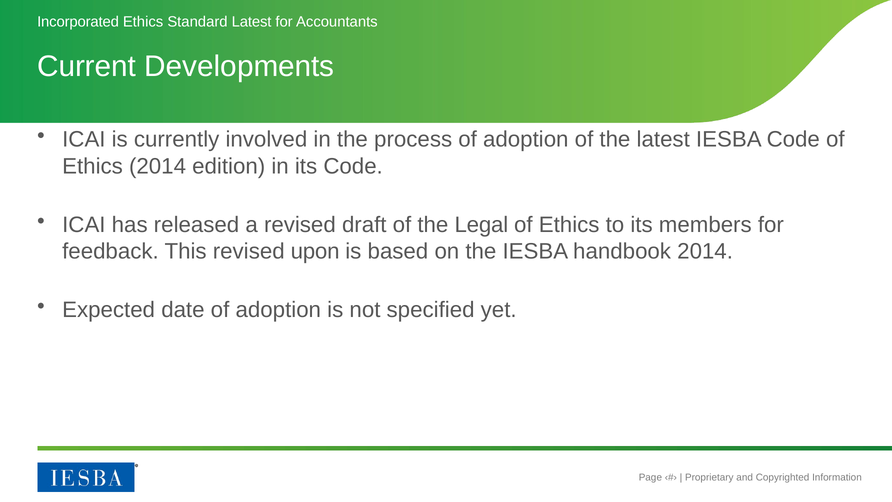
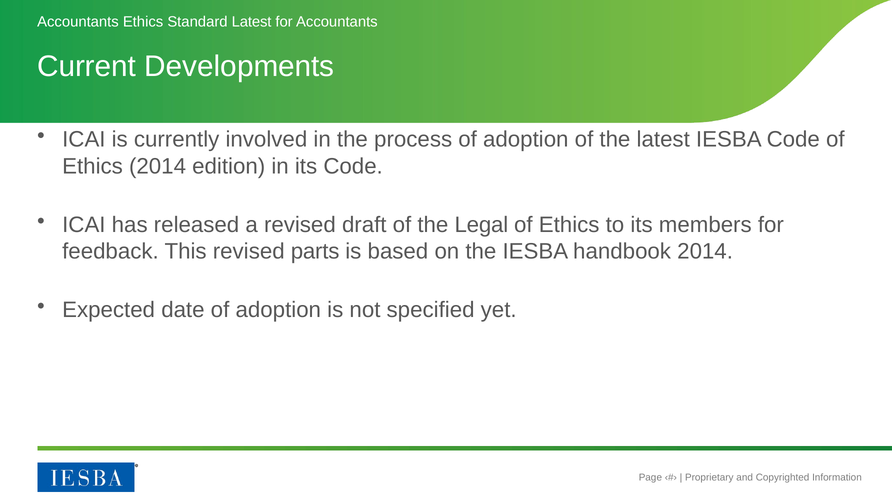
Incorporated at (78, 22): Incorporated -> Accountants
upon: upon -> parts
